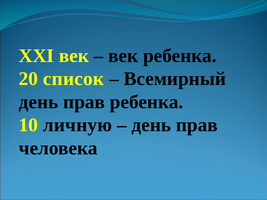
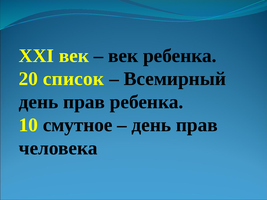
личную: личную -> смутное
